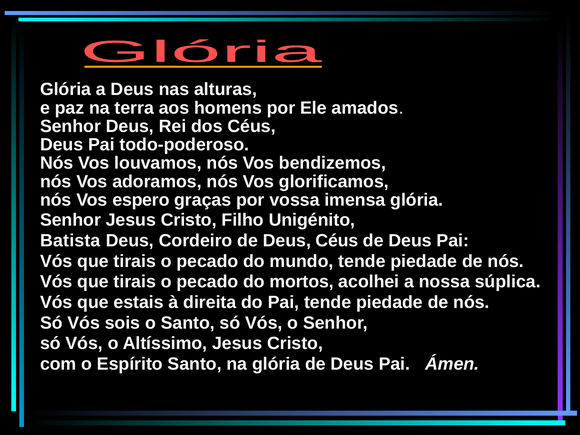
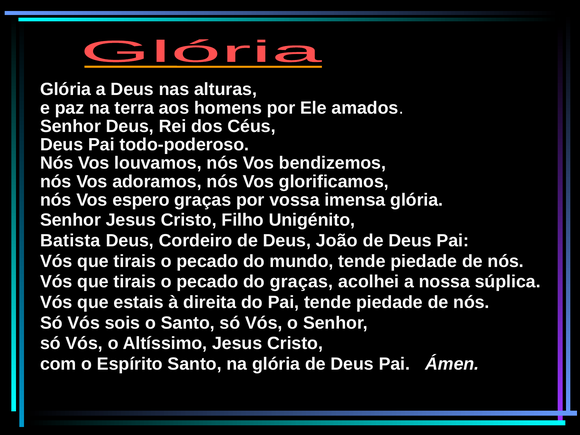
Deus Céus: Céus -> João
do mortos: mortos -> graças
